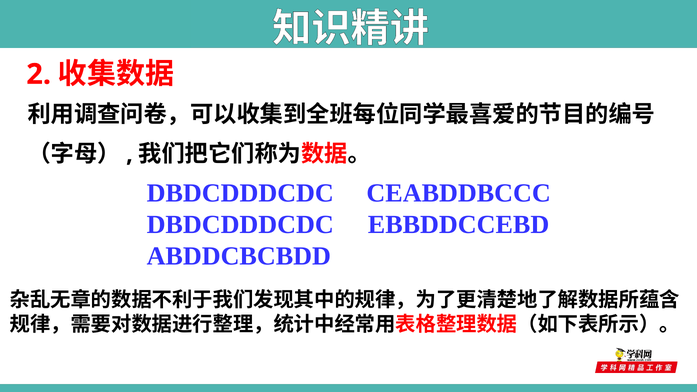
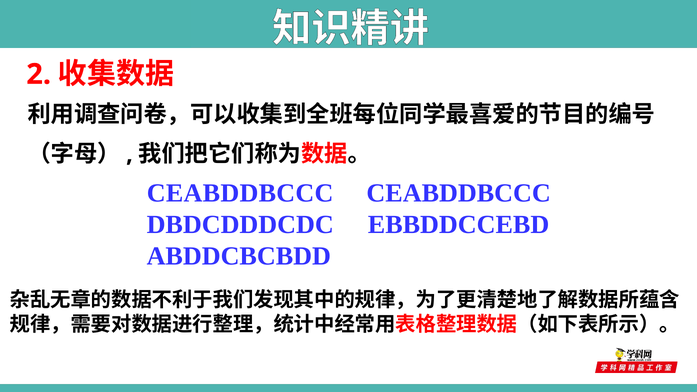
DBDCDDDCDC at (240, 193): DBDCDDDCDC -> CEABDDBCCC
